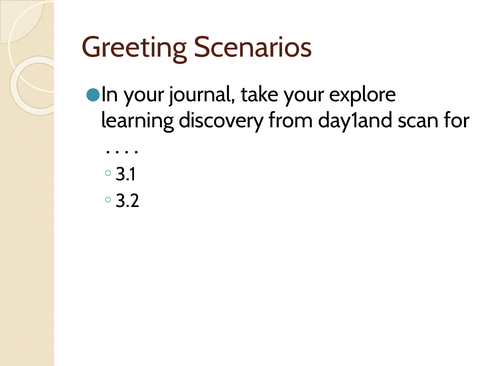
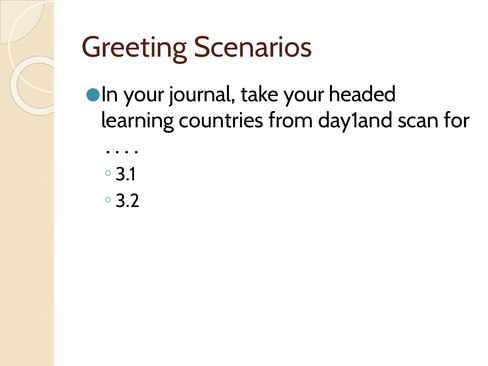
explore: explore -> headed
discovery: discovery -> countries
